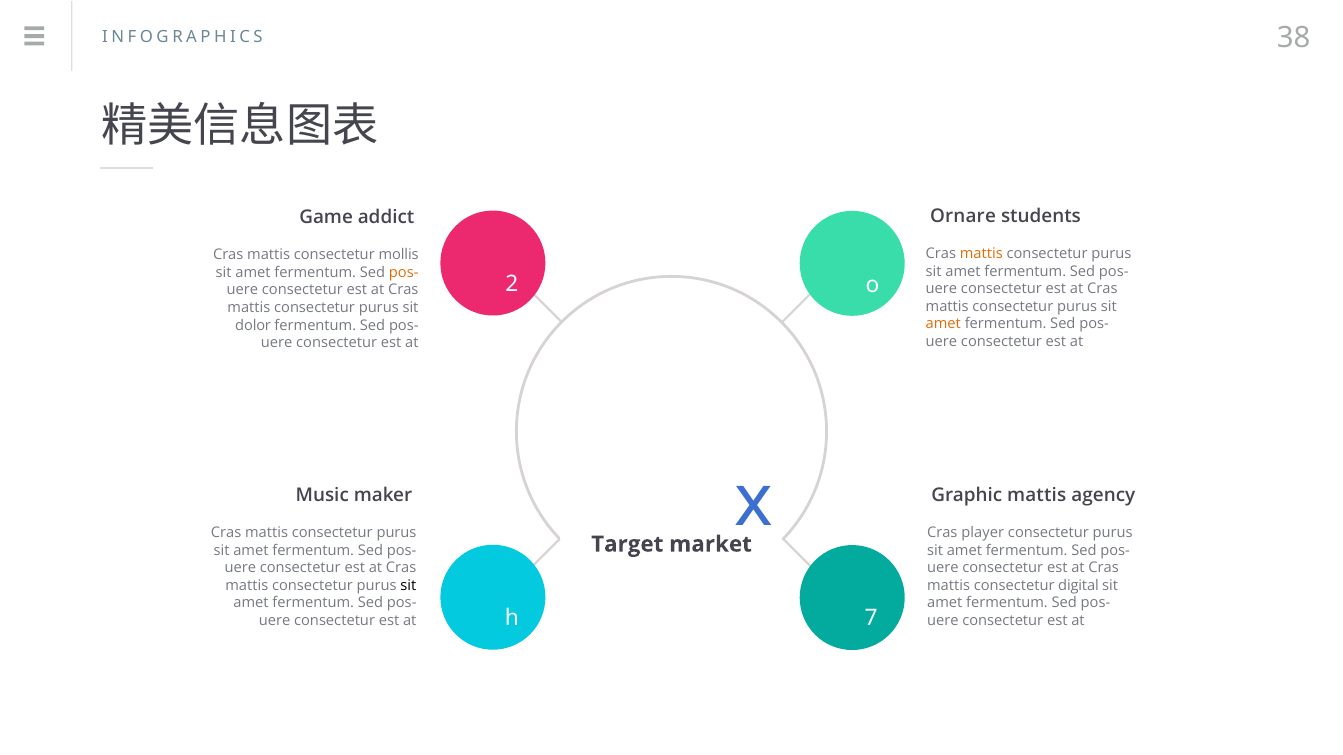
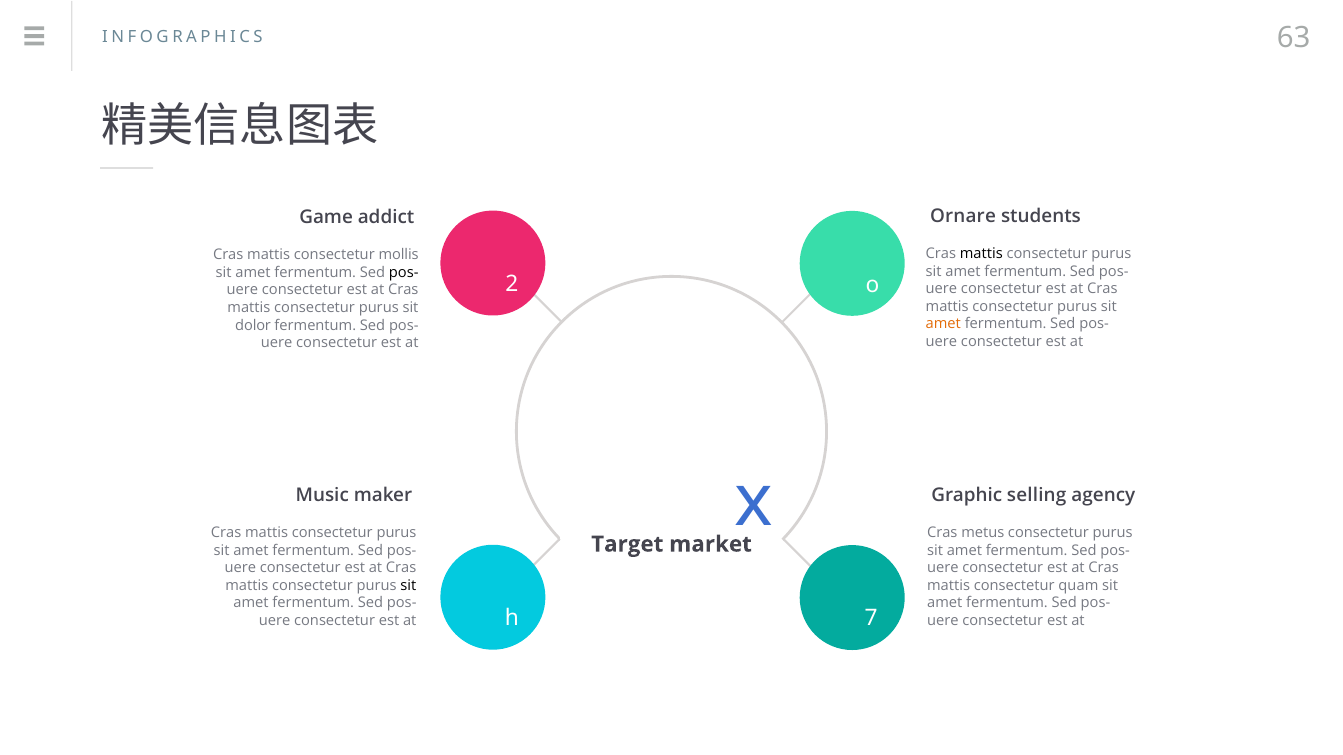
38: 38 -> 63
mattis at (981, 254) colour: orange -> black
pos- at (404, 273) colour: orange -> black
Graphic mattis: mattis -> selling
player: player -> metus
digital: digital -> quam
